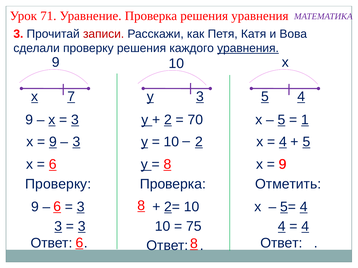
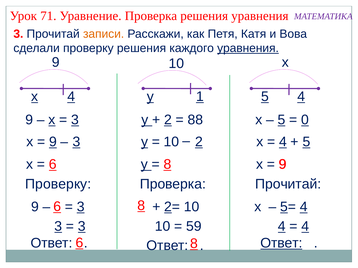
записи colour: red -> orange
х 7: 7 -> 4
у 3: 3 -> 1
70: 70 -> 88
1: 1 -> 0
Отметить at (288, 184): Отметить -> Прочитай
75: 75 -> 59
Ответ at (281, 244) underline: none -> present
